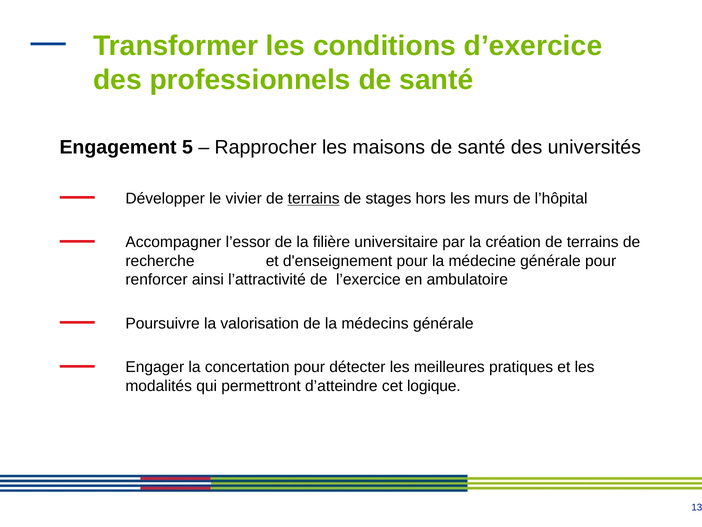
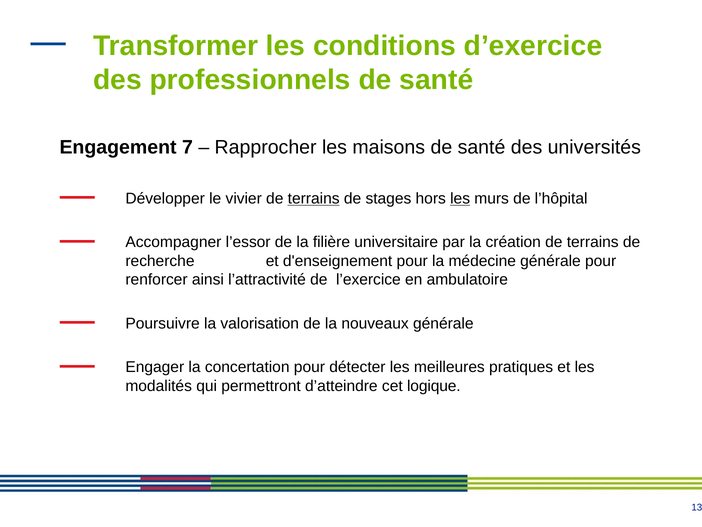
5: 5 -> 7
les at (460, 198) underline: none -> present
médecins: médecins -> nouveaux
